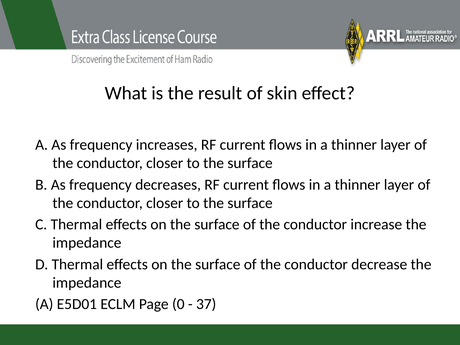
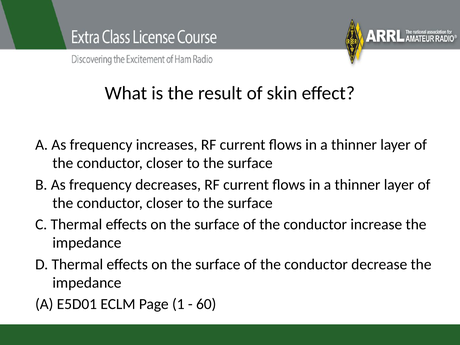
0: 0 -> 1
37: 37 -> 60
